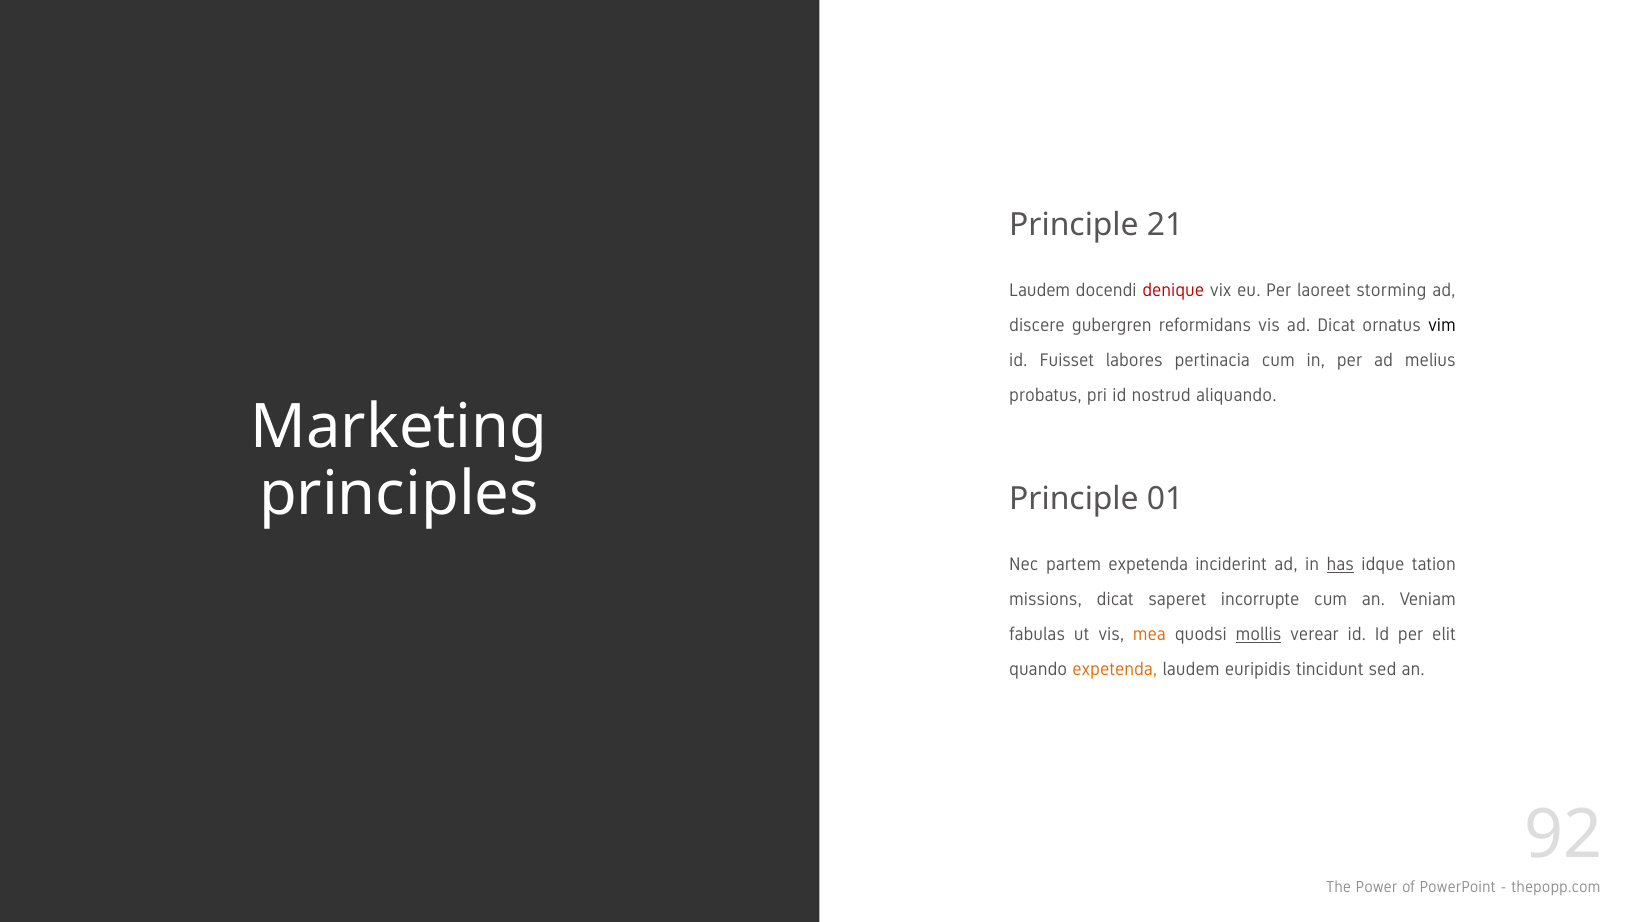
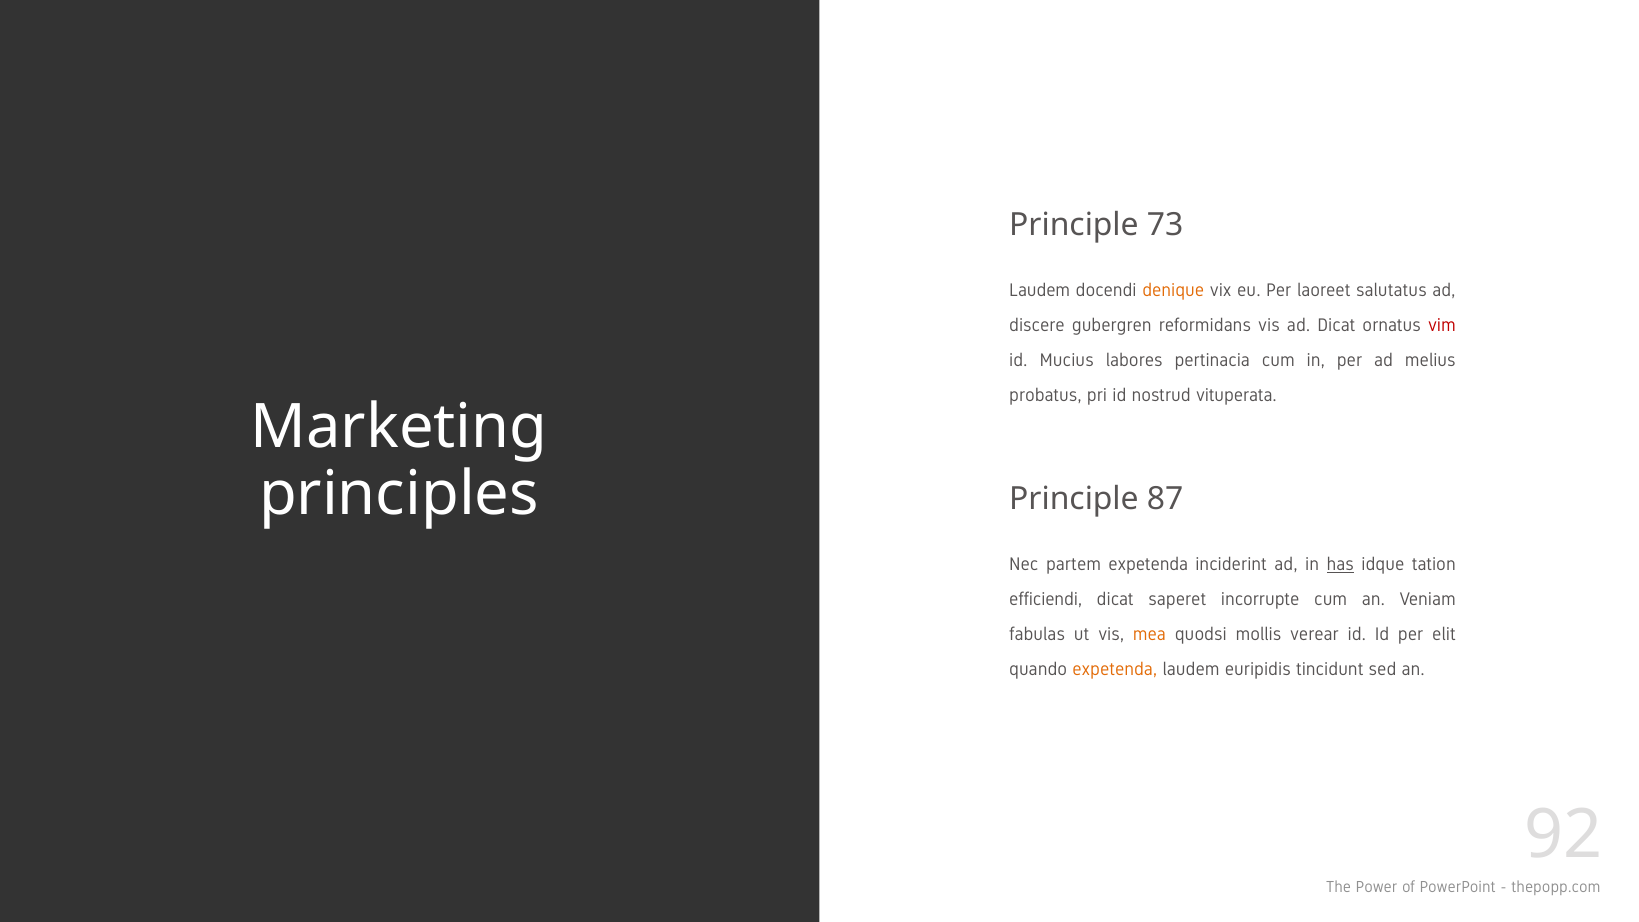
21: 21 -> 73
denique colour: red -> orange
storming: storming -> salutatus
vim colour: black -> red
Fuisset: Fuisset -> Mucius
aliquando: aliquando -> vituperata
01: 01 -> 87
missions: missions -> efficiendi
mollis underline: present -> none
